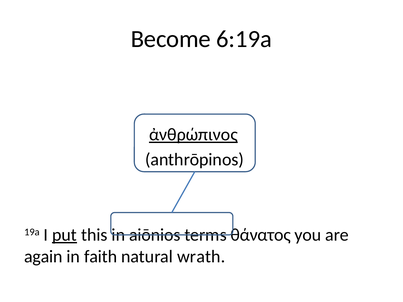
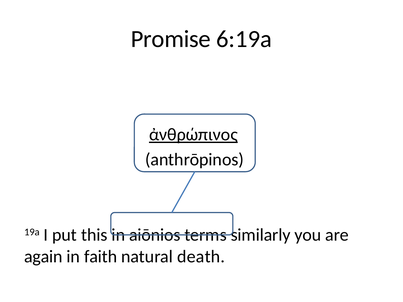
Become: Become -> Promise
put underline: present -> none
θάνατος: θάνατος -> similarly
wrath: wrath -> death
